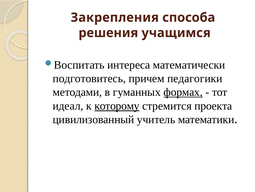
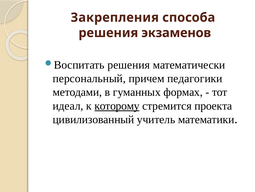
учащимся: учащимся -> экзаменов
интереса at (129, 65): интереса -> решения
подготовитесь: подготовитесь -> персональный
формах underline: present -> none
